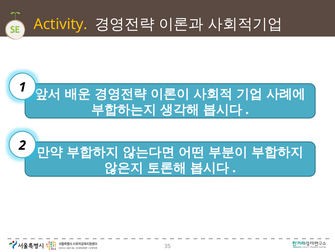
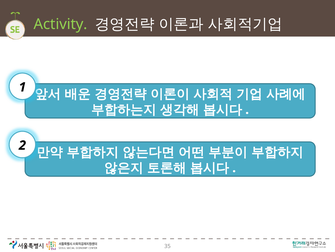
Activity colour: yellow -> light green
